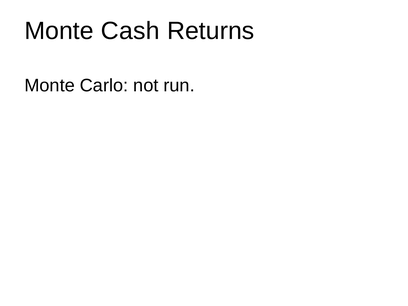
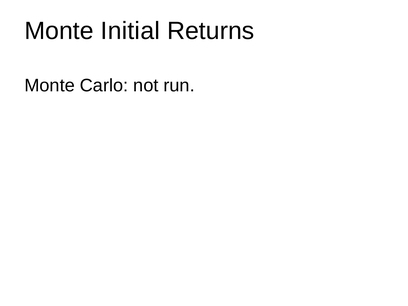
Cash: Cash -> Initial
